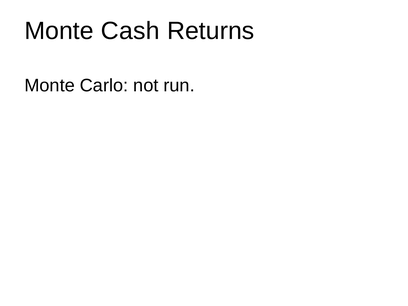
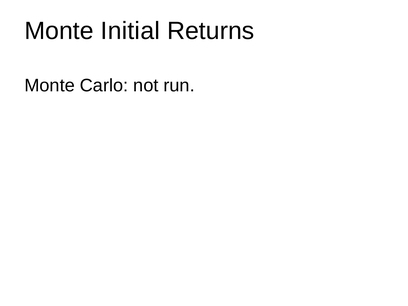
Cash: Cash -> Initial
